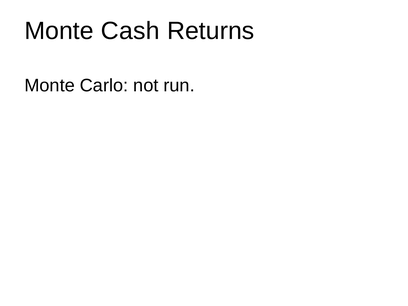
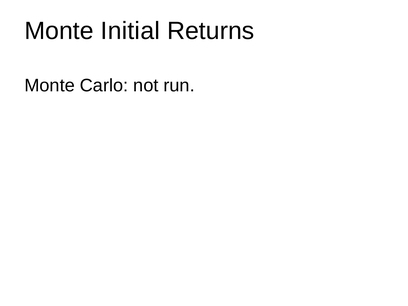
Cash: Cash -> Initial
